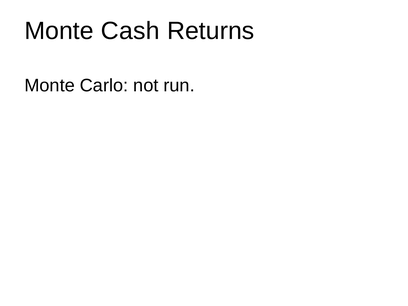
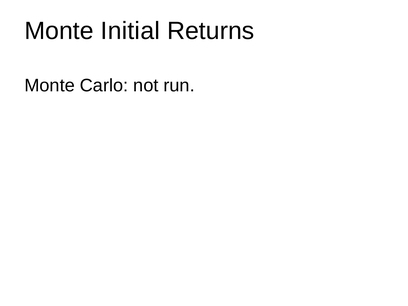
Cash: Cash -> Initial
